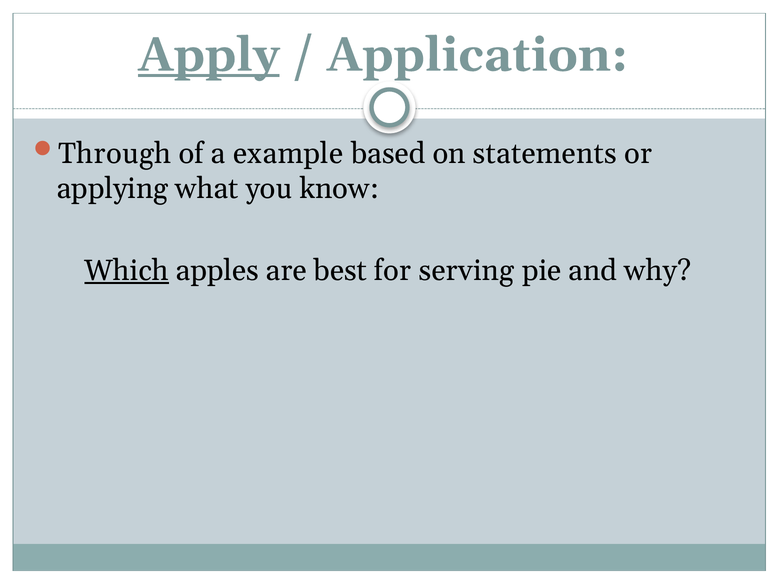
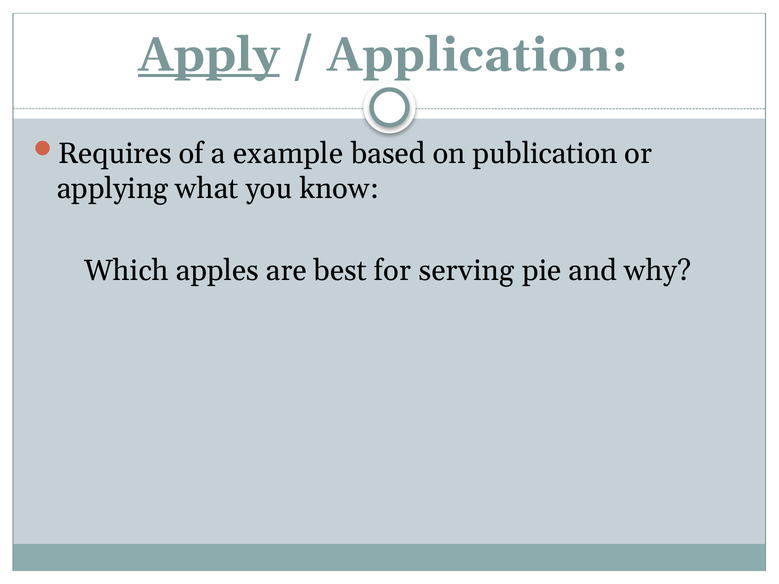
Through: Through -> Requires
statements: statements -> publication
Which underline: present -> none
